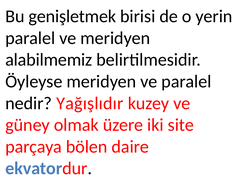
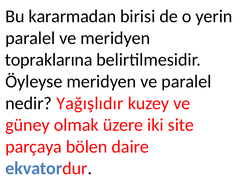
genişletmek: genişletmek -> kararmadan
alabilmemiz: alabilmemiz -> topraklarına
